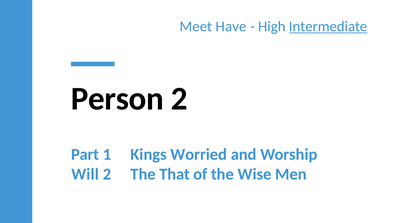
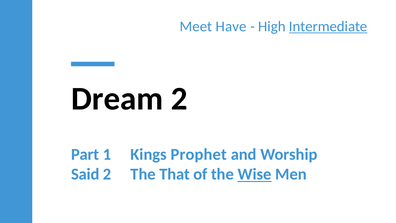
Person: Person -> Dream
Worried: Worried -> Prophet
Will: Will -> Said
Wise underline: none -> present
